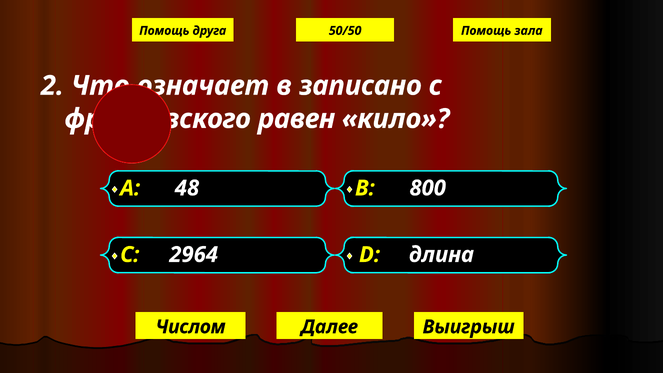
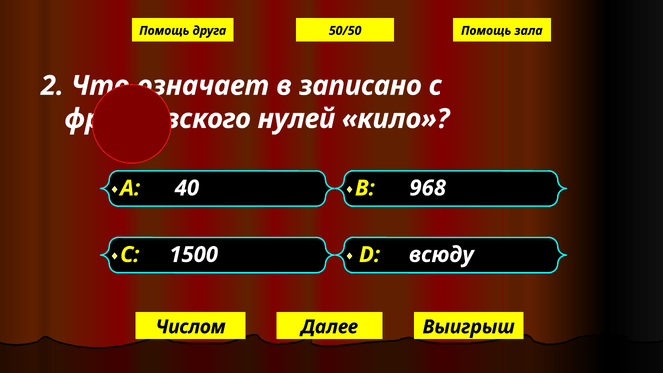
равен: равен -> нулей
48: 48 -> 40
800: 800 -> 968
2964: 2964 -> 1500
длина: длина -> всюду
